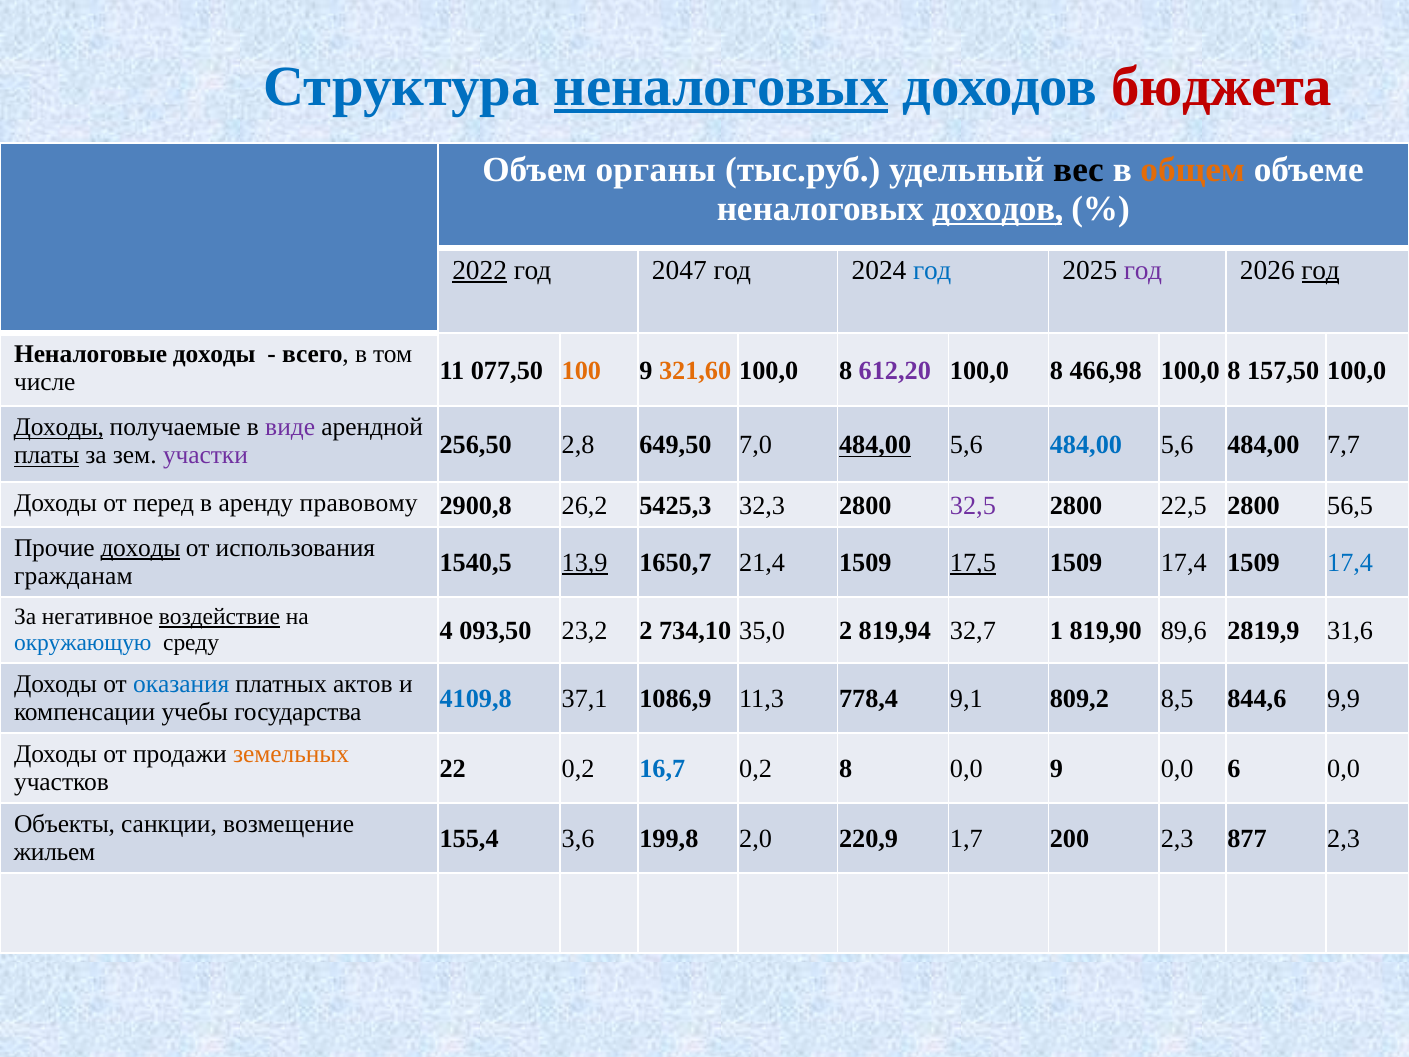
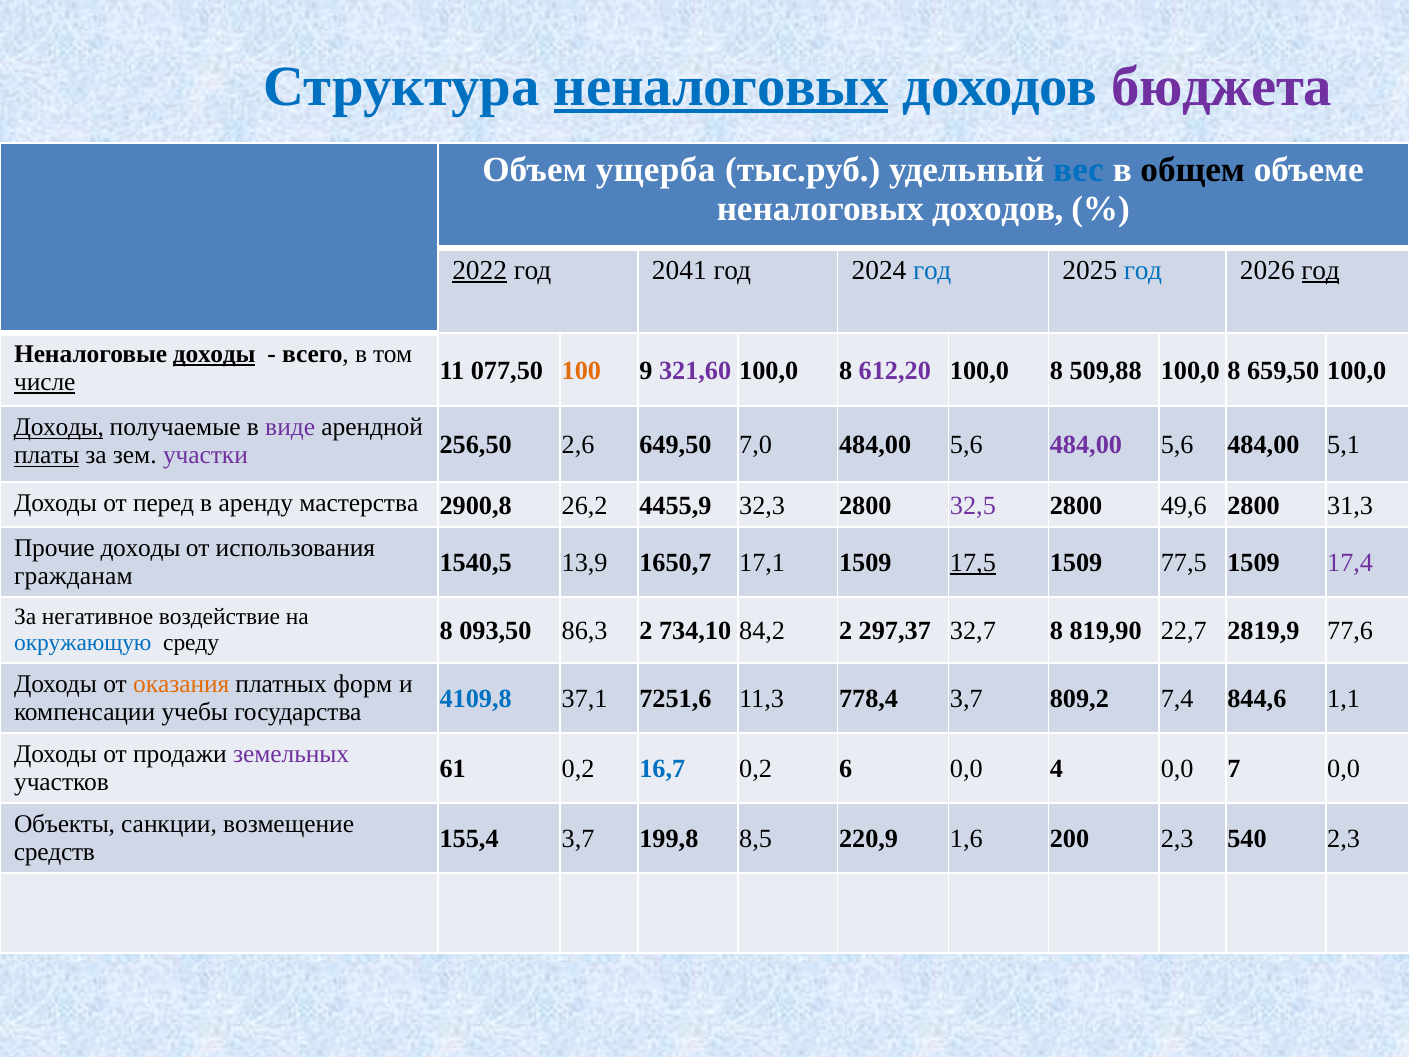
бюджета colour: red -> purple
органы: органы -> ущерба
вес colour: black -> blue
общем colour: orange -> black
доходов at (998, 209) underline: present -> none
2047: 2047 -> 2041
год at (1143, 270) colour: purple -> blue
доходы at (214, 354) underline: none -> present
числе underline: none -> present
321,60 colour: orange -> purple
466,98: 466,98 -> 509,88
157,50: 157,50 -> 659,50
2,8: 2,8 -> 2,6
484,00 at (875, 445) underline: present -> none
484,00 at (1086, 445) colour: blue -> purple
7,7: 7,7 -> 5,1
правовому: правовому -> мастерства
5425,3: 5425,3 -> 4455,9
22,5: 22,5 -> 49,6
56,5: 56,5 -> 31,3
доходы at (140, 548) underline: present -> none
13,9 underline: present -> none
21,4: 21,4 -> 17,1
17,4 at (1184, 563): 17,4 -> 77,5
17,4 at (1350, 563) colour: blue -> purple
воздействие underline: present -> none
среду 4: 4 -> 8
23,2: 23,2 -> 86,3
35,0: 35,0 -> 84,2
819,94: 819,94 -> 297,37
32,7 1: 1 -> 8
89,6: 89,6 -> 22,7
31,6: 31,6 -> 77,6
оказания colour: blue -> orange
актов: актов -> форм
1086,9: 1086,9 -> 7251,6
778,4 9,1: 9,1 -> 3,7
8,5: 8,5 -> 7,4
9,9: 9,9 -> 1,1
земельных colour: orange -> purple
22: 22 -> 61
0,2 8: 8 -> 6
0,0 9: 9 -> 4
6: 6 -> 7
жильем: жильем -> средств
155,4 3,6: 3,6 -> 3,7
2,0: 2,0 -> 8,5
1,7: 1,7 -> 1,6
877: 877 -> 540
